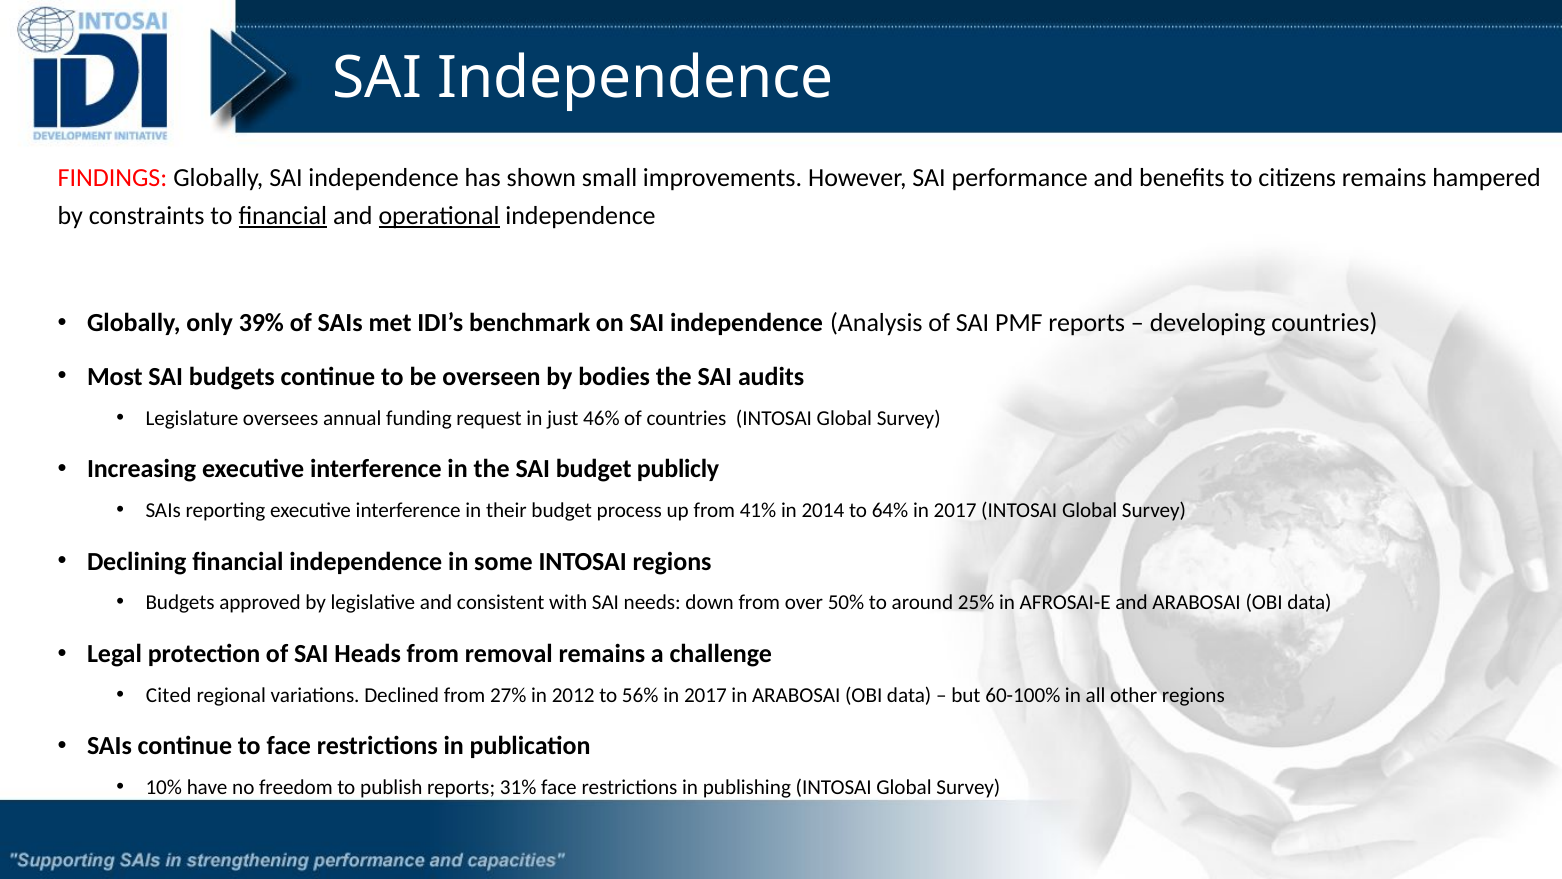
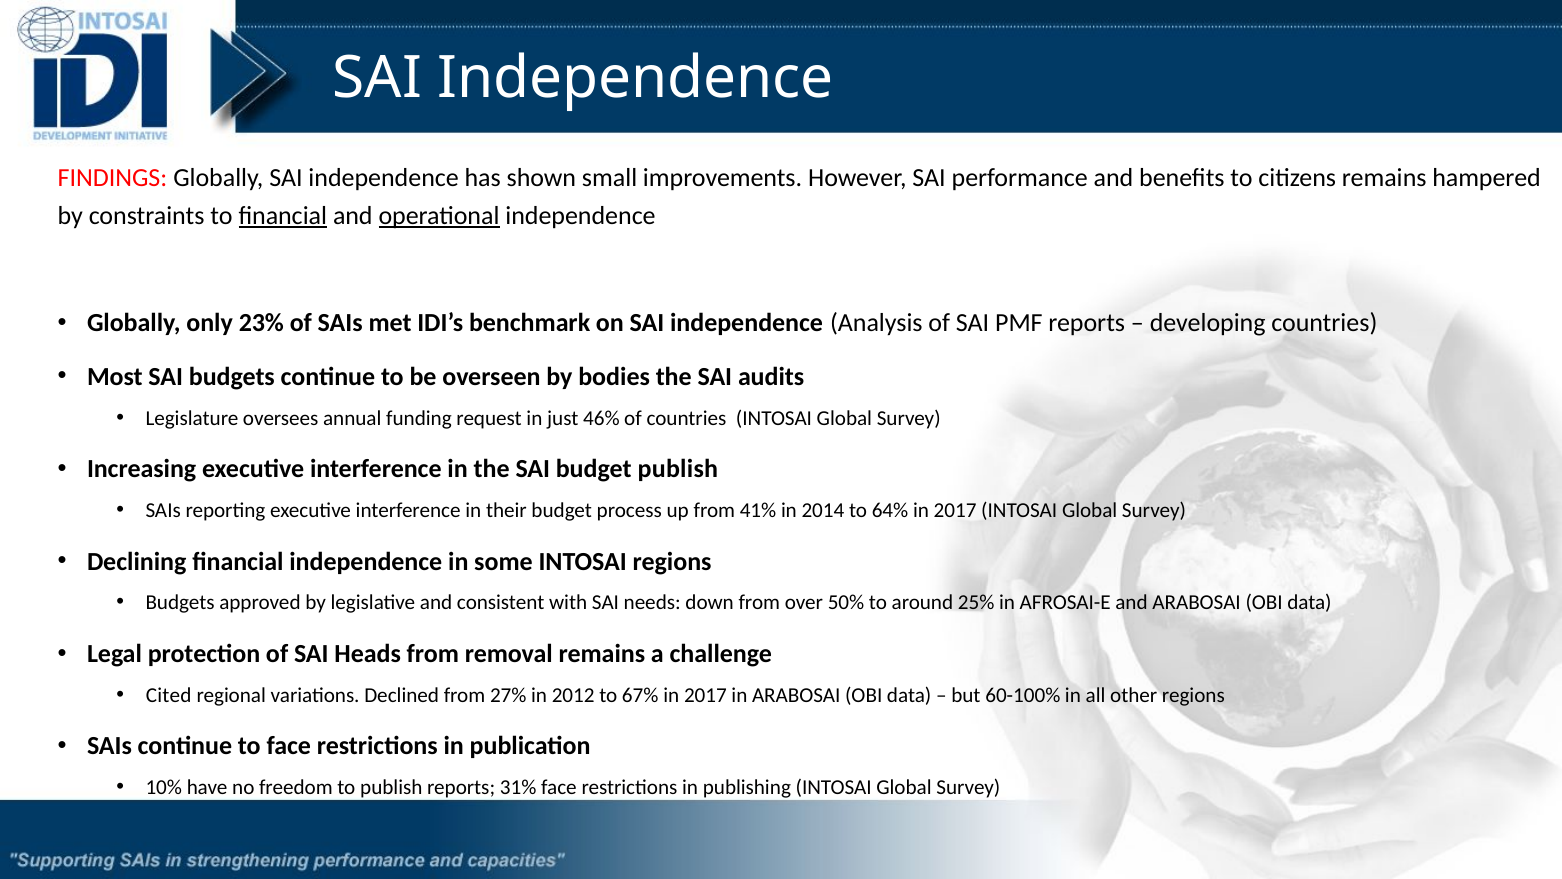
39%: 39% -> 23%
budget publicly: publicly -> publish
56%: 56% -> 67%
